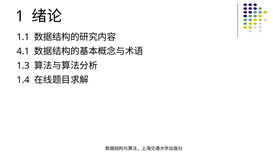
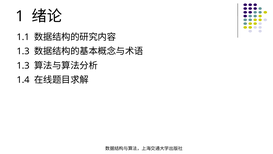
4.1 at (23, 51): 4.1 -> 1.3
